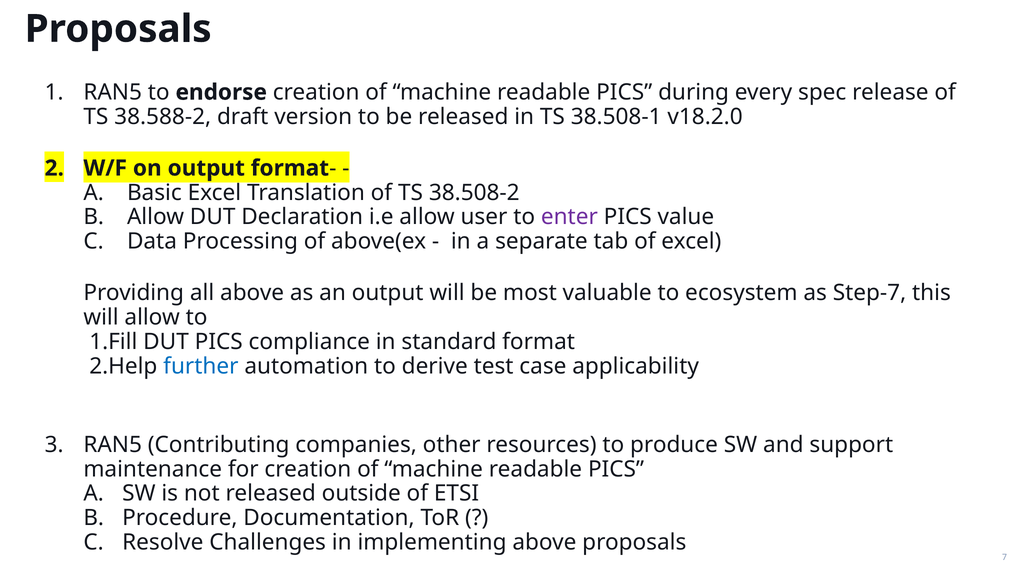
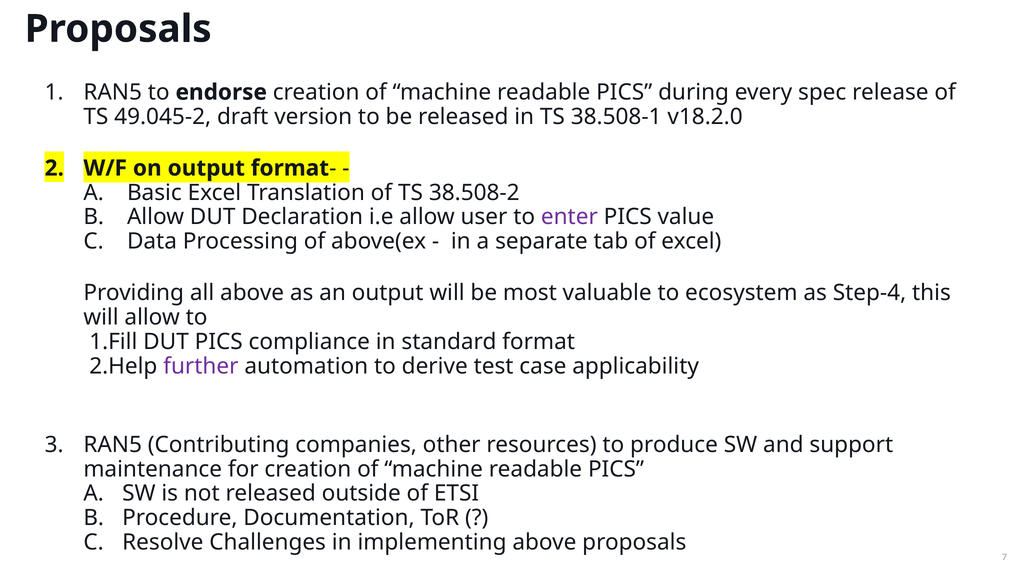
38.588-2: 38.588-2 -> 49.045-2
Step-7: Step-7 -> Step-4
further colour: blue -> purple
